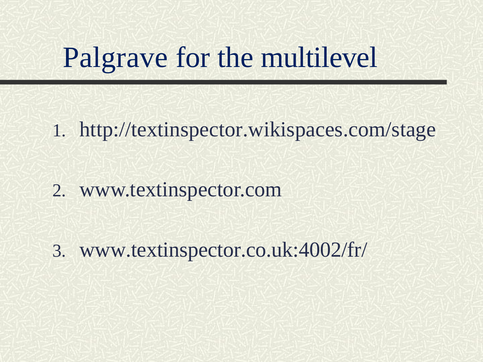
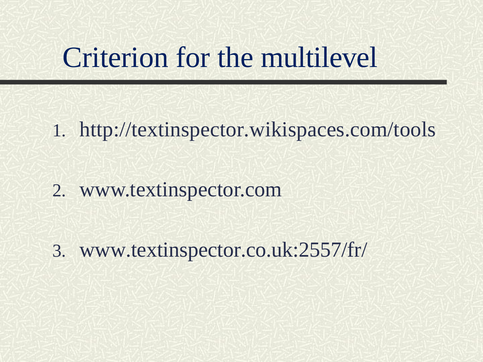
Palgrave: Palgrave -> Criterion
http://textinspector.wikispaces.com/stage: http://textinspector.wikispaces.com/stage -> http://textinspector.wikispaces.com/tools
www.textinspector.co.uk:4002/fr/: www.textinspector.co.uk:4002/fr/ -> www.textinspector.co.uk:2557/fr/
